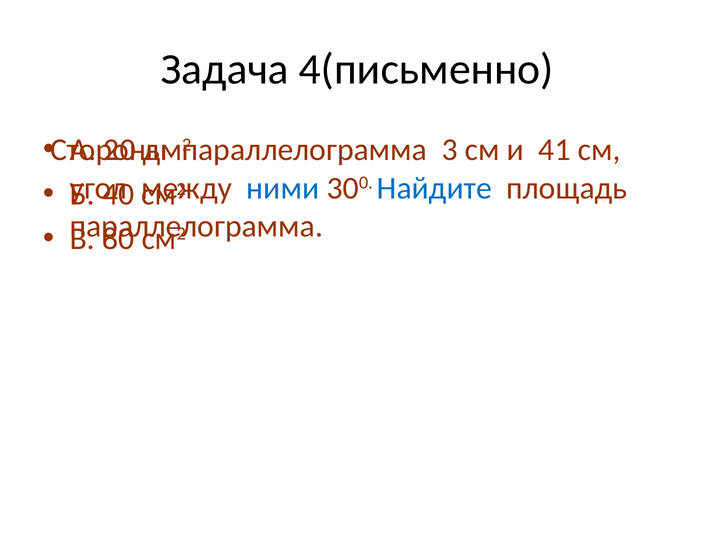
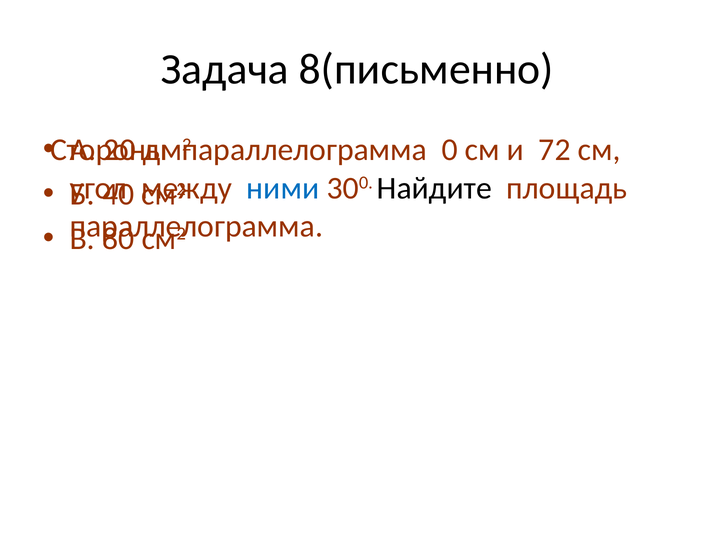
4(письменно: 4(письменно -> 8(письменно
3: 3 -> 0
41: 41 -> 72
Найдите colour: blue -> black
